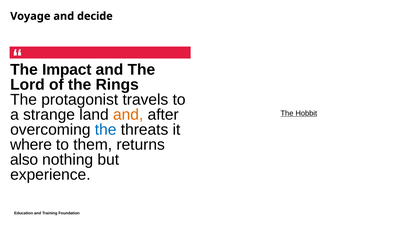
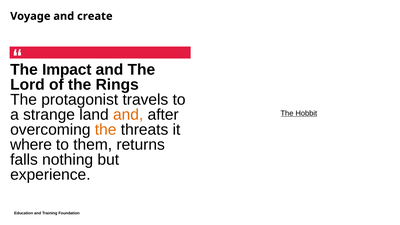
decide: decide -> create
the at (106, 130) colour: blue -> orange
also: also -> falls
